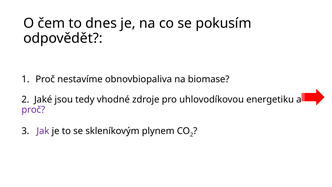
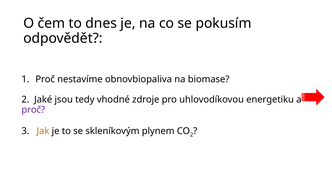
Jak colour: purple -> orange
